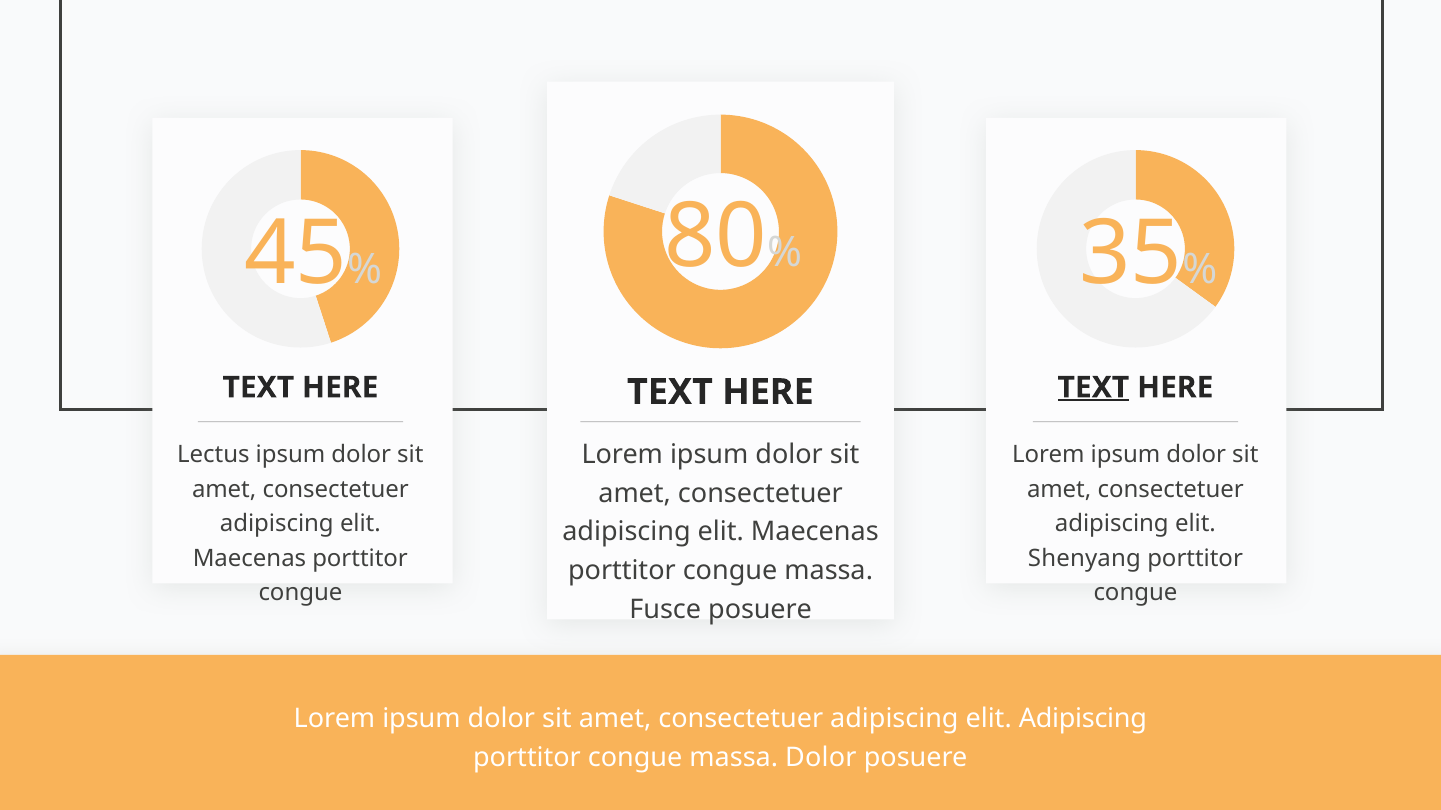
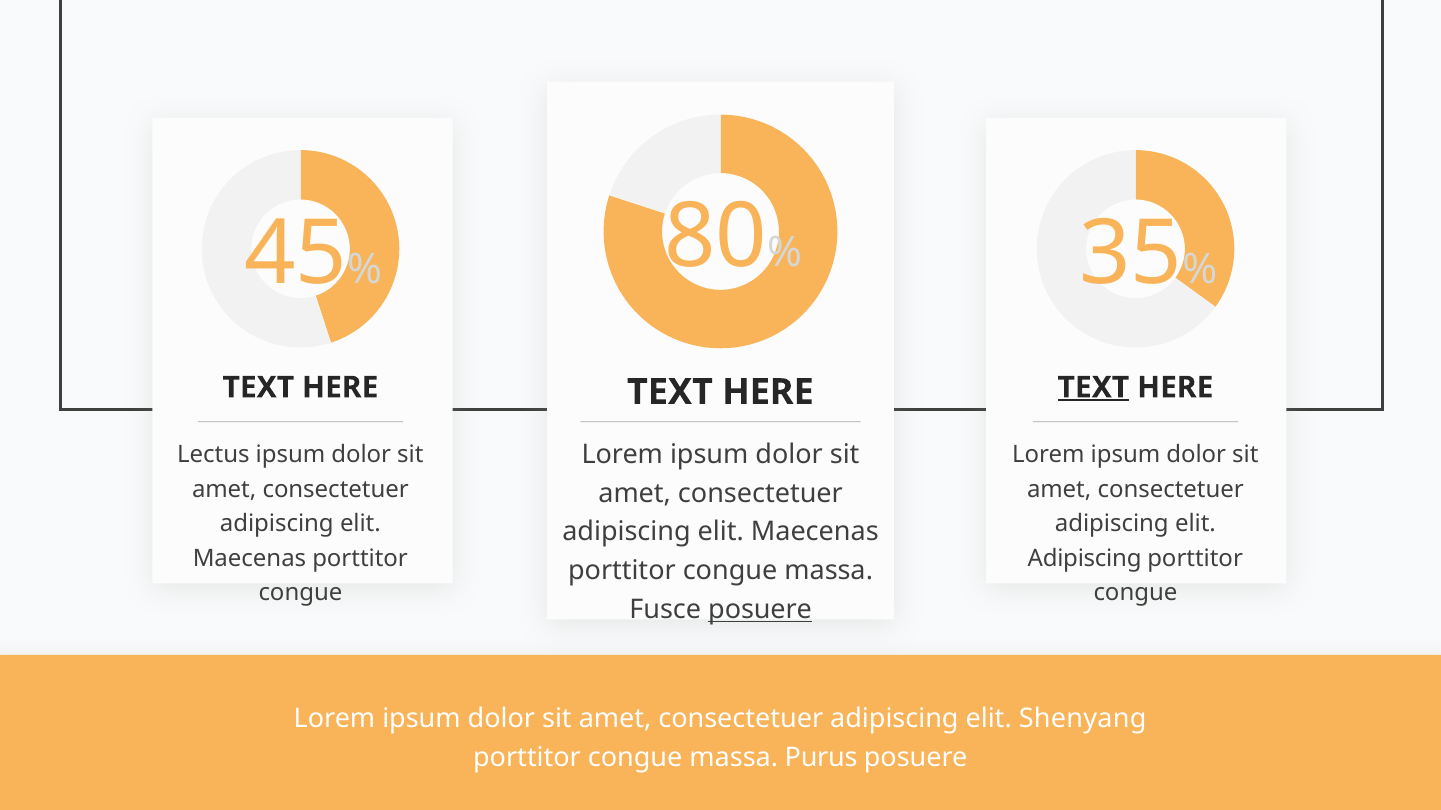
Shenyang at (1084, 559): Shenyang -> Adipiscing
posuere at (760, 610) underline: none -> present
elit Adipiscing: Adipiscing -> Shenyang
massa Dolor: Dolor -> Purus
